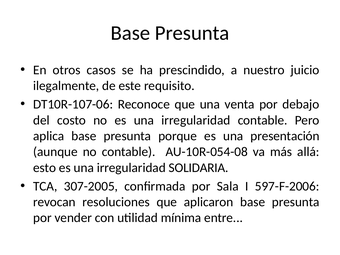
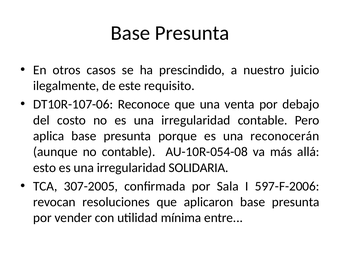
presentación: presentación -> reconocerán
